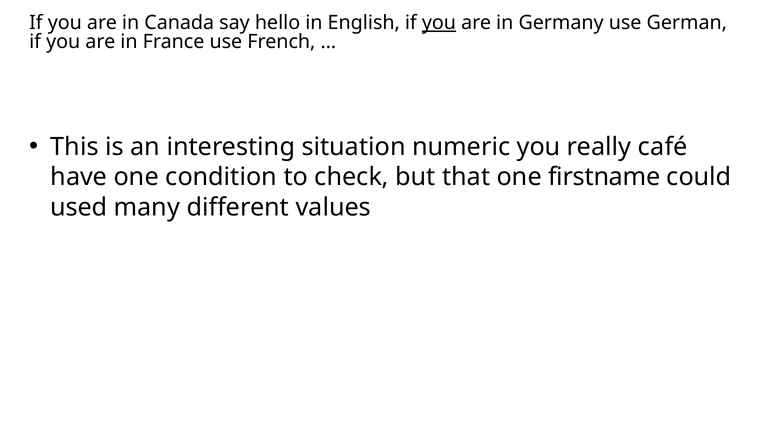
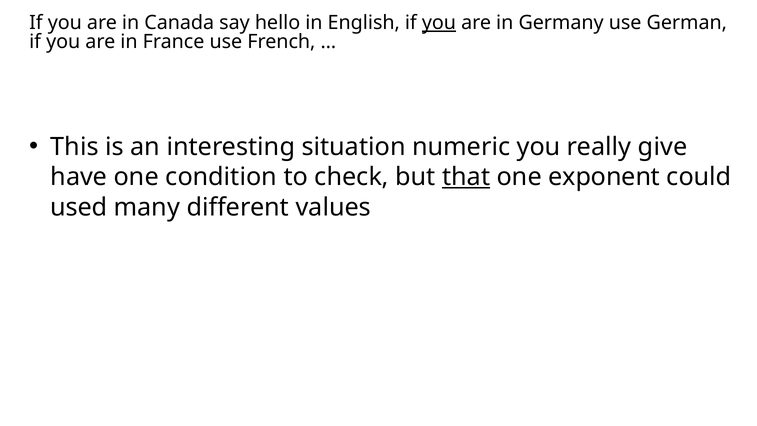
café: café -> give
that underline: none -> present
firstname: firstname -> exponent
